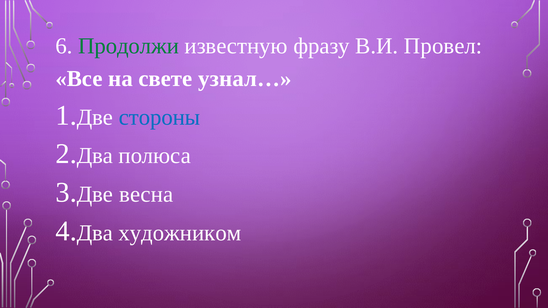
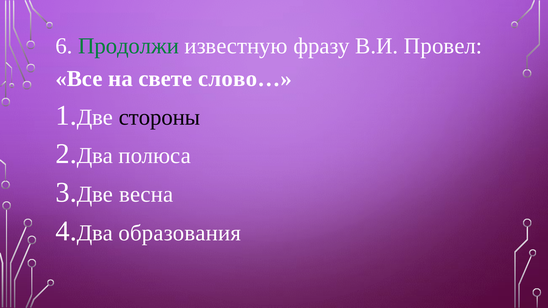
узнал…: узнал… -> слово…
стороны colour: blue -> black
художником: художником -> образования
